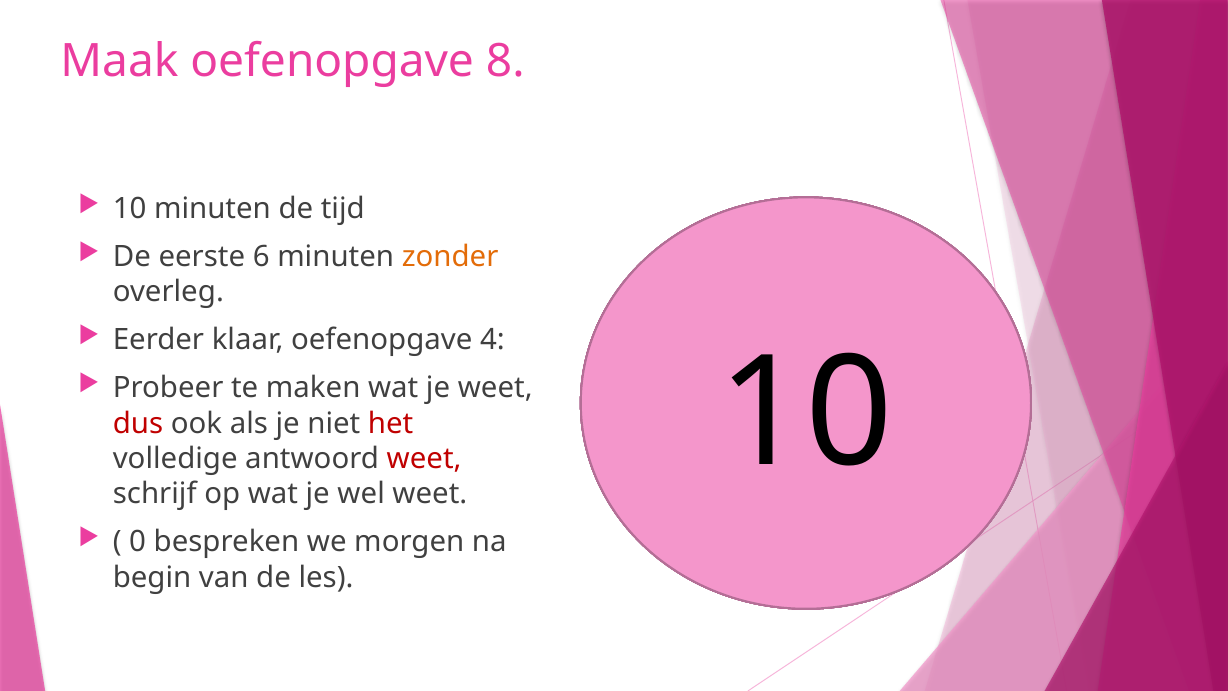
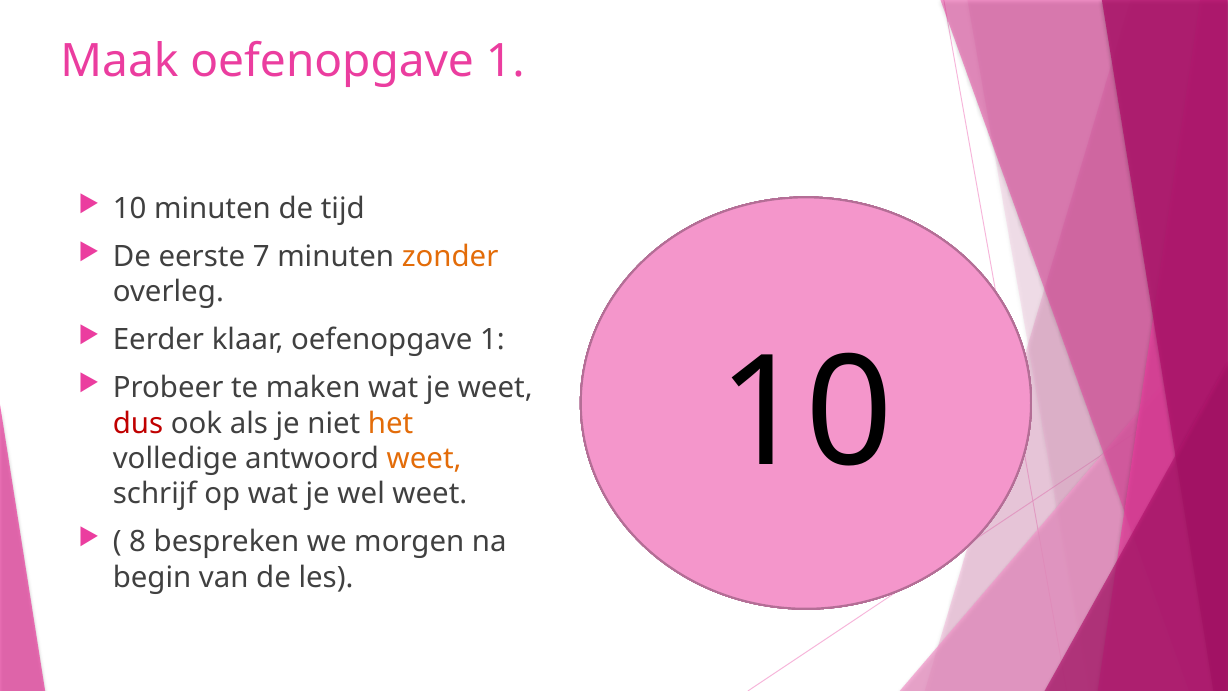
Maak oefenopgave 8: 8 -> 1
6: 6 -> 7
klaar oefenopgave 4: 4 -> 1
het colour: red -> orange
weet at (424, 459) colour: red -> orange
0: 0 -> 8
